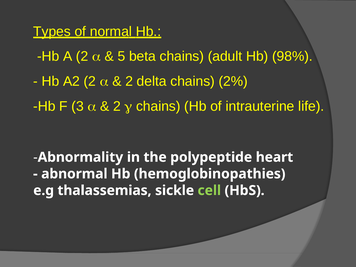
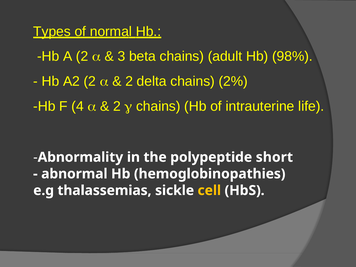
5: 5 -> 3
3: 3 -> 4
heart: heart -> short
cell colour: light green -> yellow
